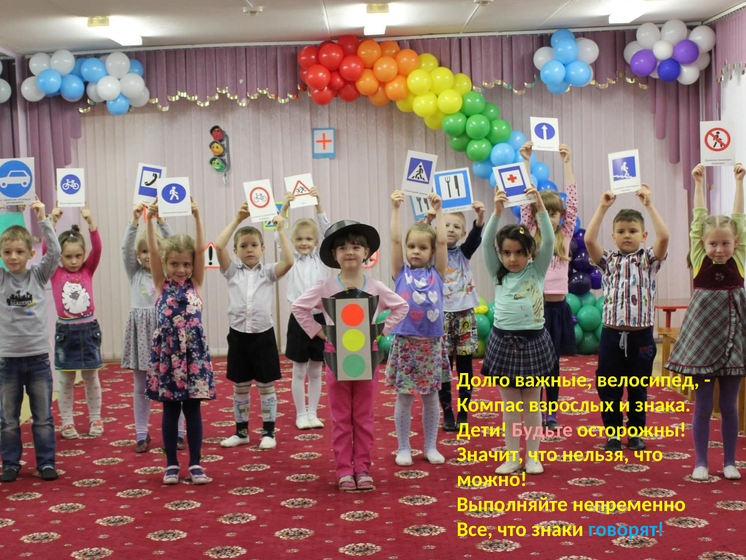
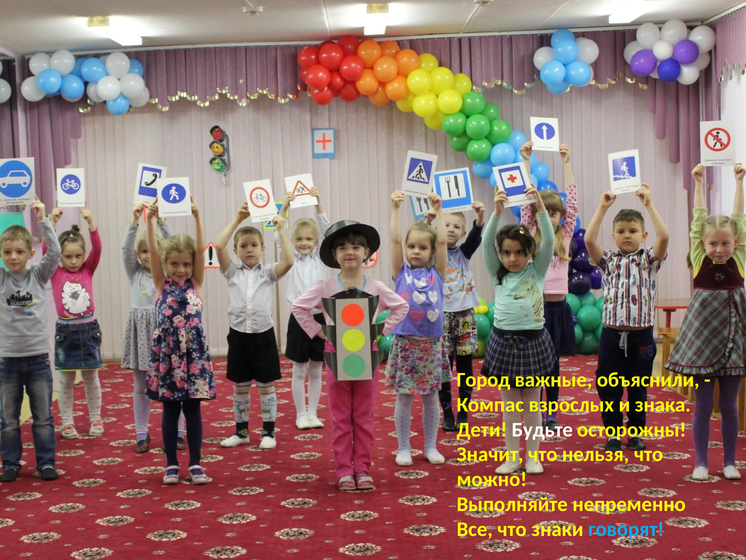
Долго: Долго -> Город
велосипед: велосипед -> объяснили
Будьте colour: pink -> white
